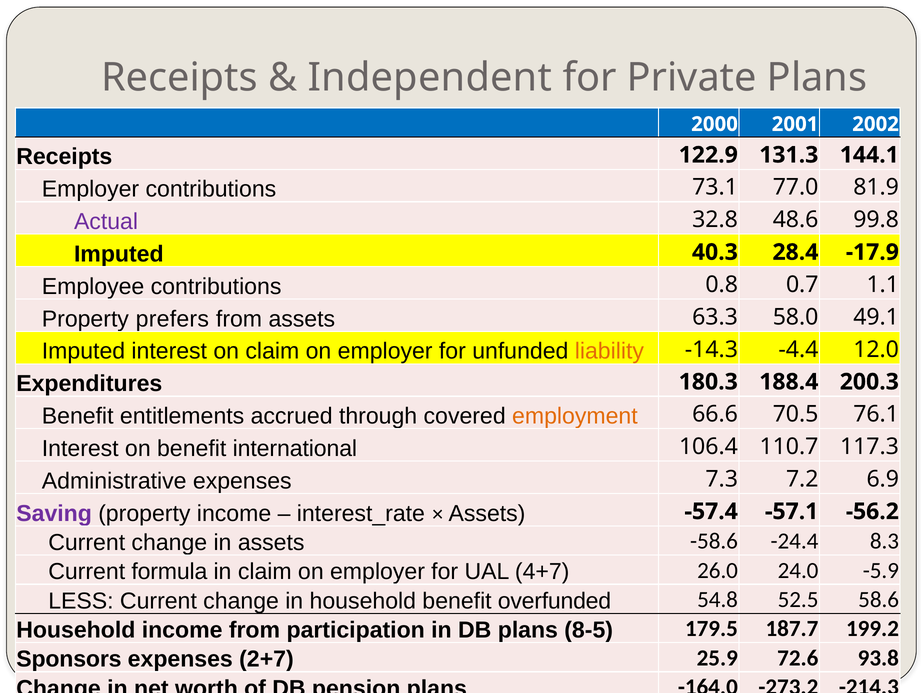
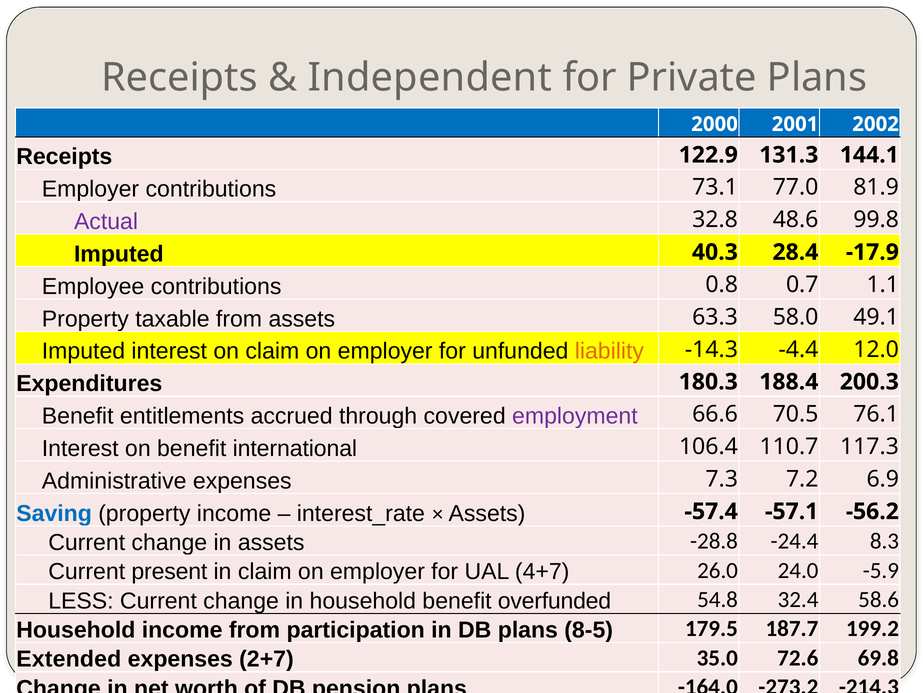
prefers: prefers -> taxable
employment colour: orange -> purple
Saving colour: purple -> blue
-58.6: -58.6 -> -28.8
formula: formula -> present
52.5: 52.5 -> 32.4
Sponsors: Sponsors -> Extended
25.9: 25.9 -> 35.0
93.8: 93.8 -> 69.8
